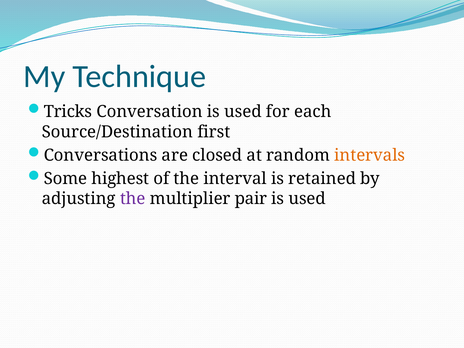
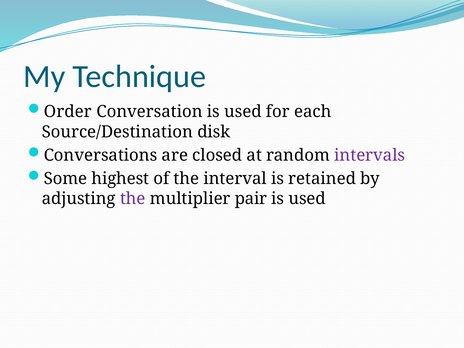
Tricks: Tricks -> Order
first: first -> disk
intervals colour: orange -> purple
